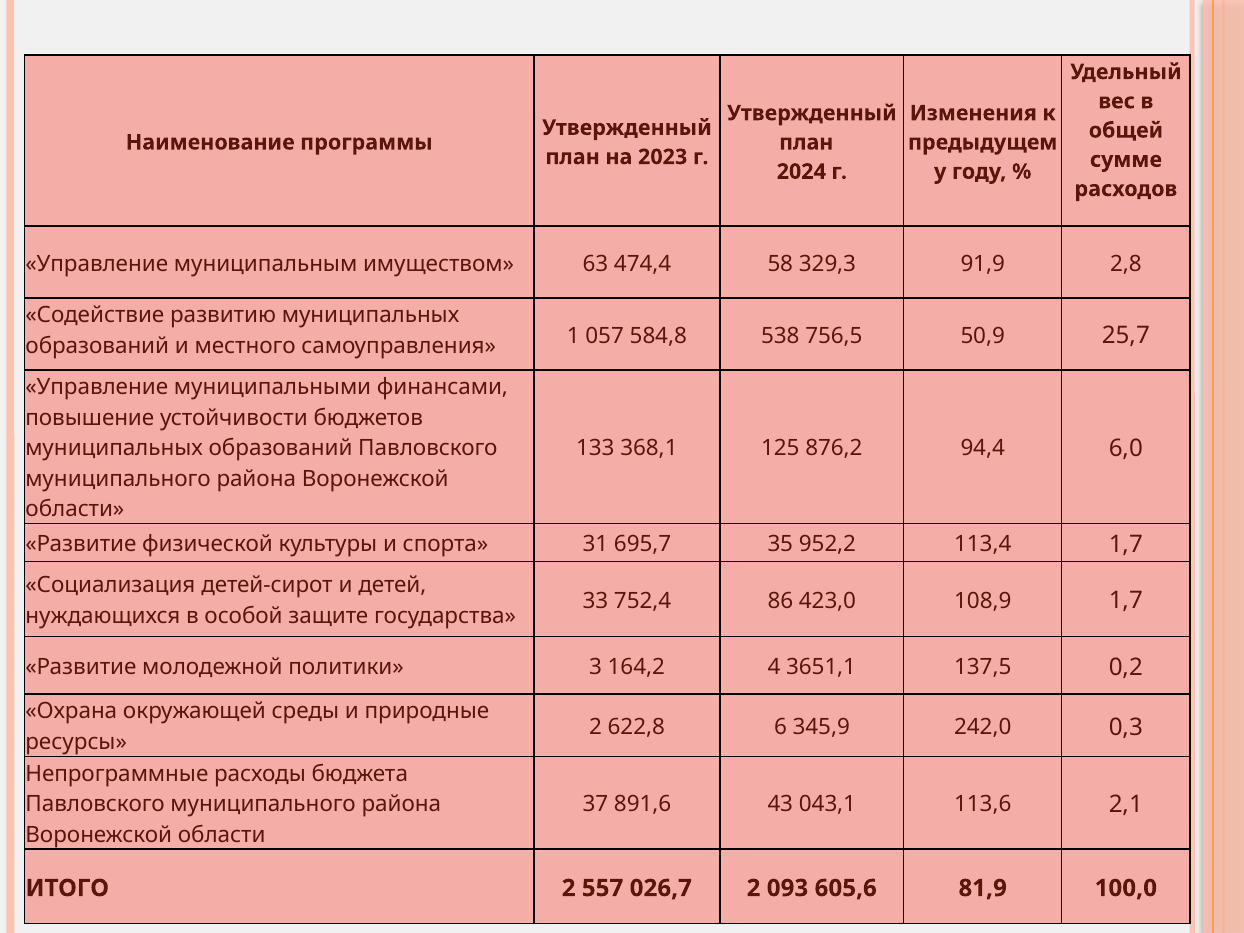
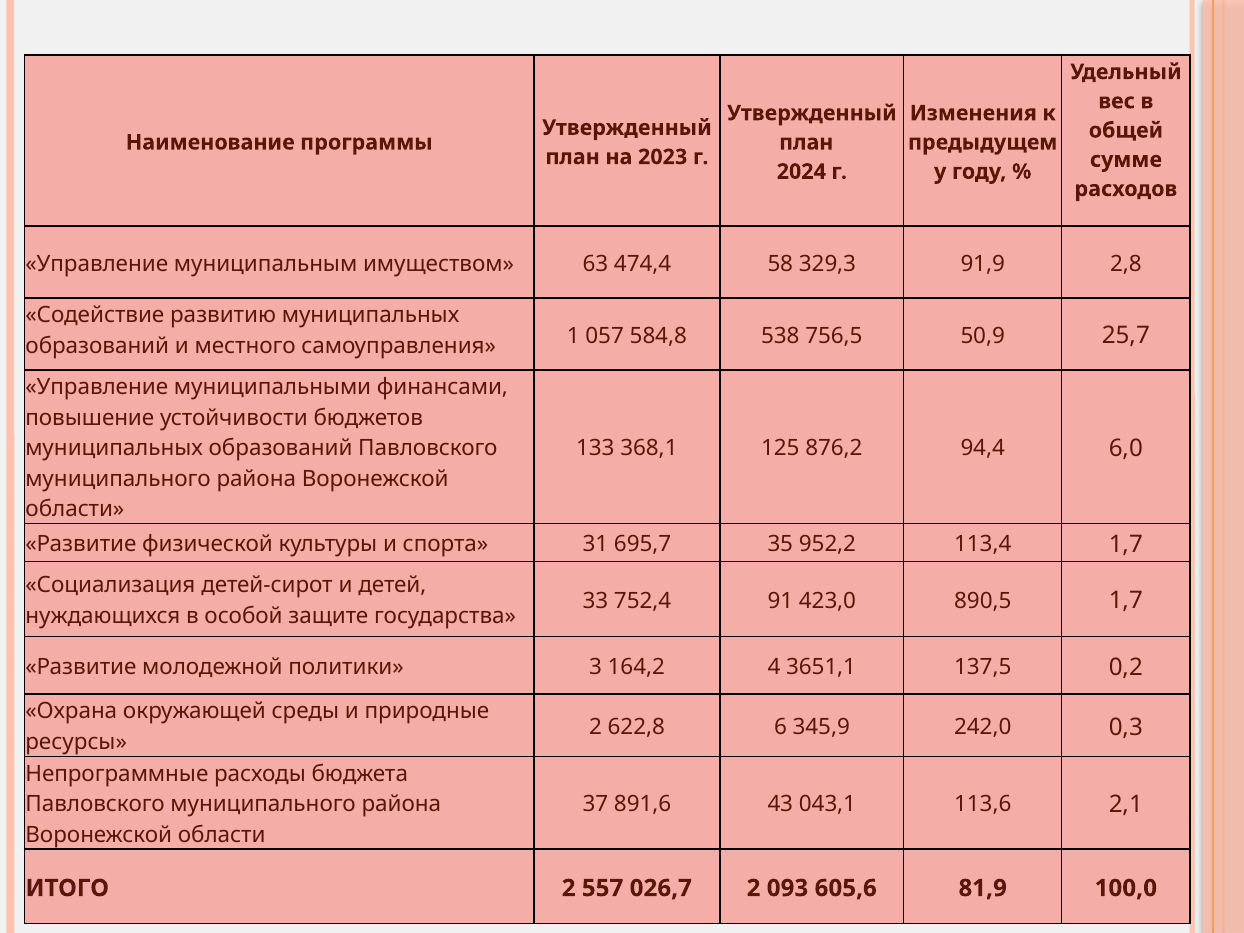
86: 86 -> 91
108,9: 108,9 -> 890,5
